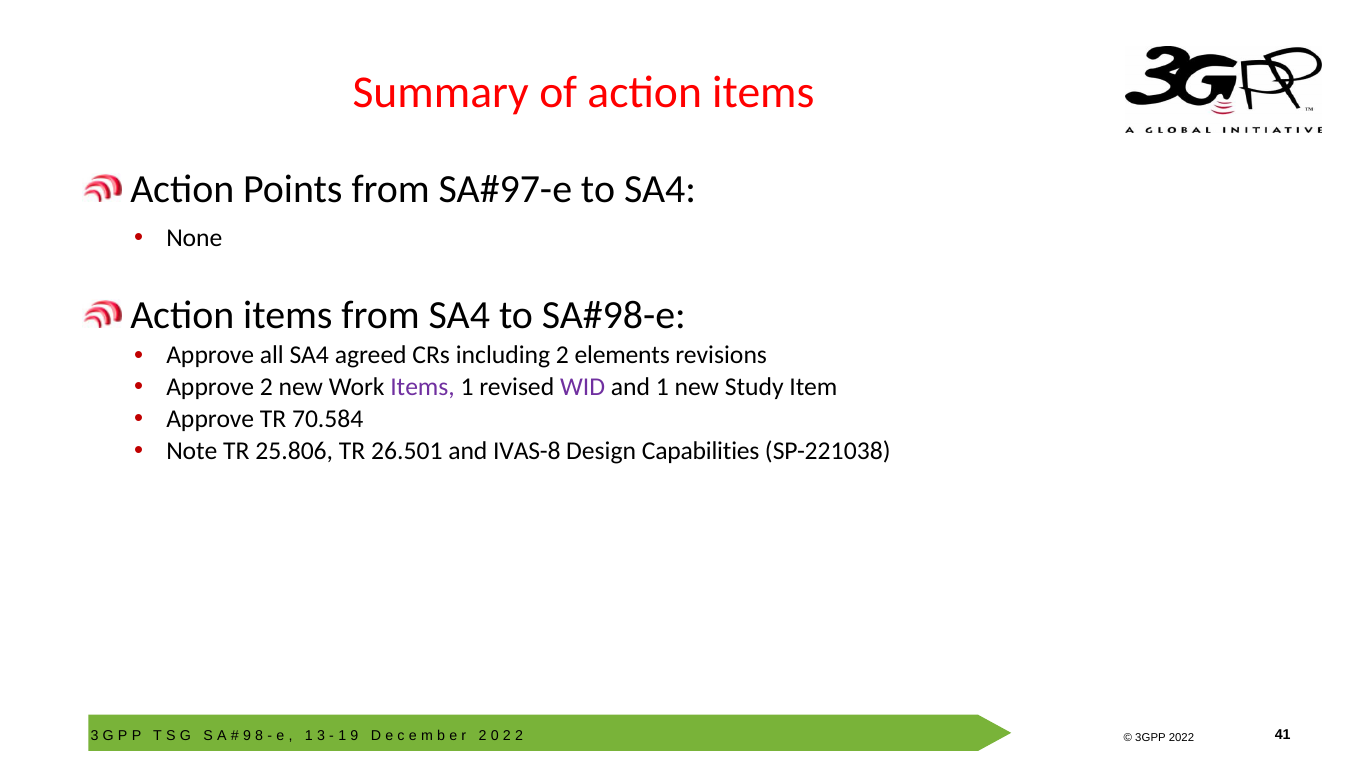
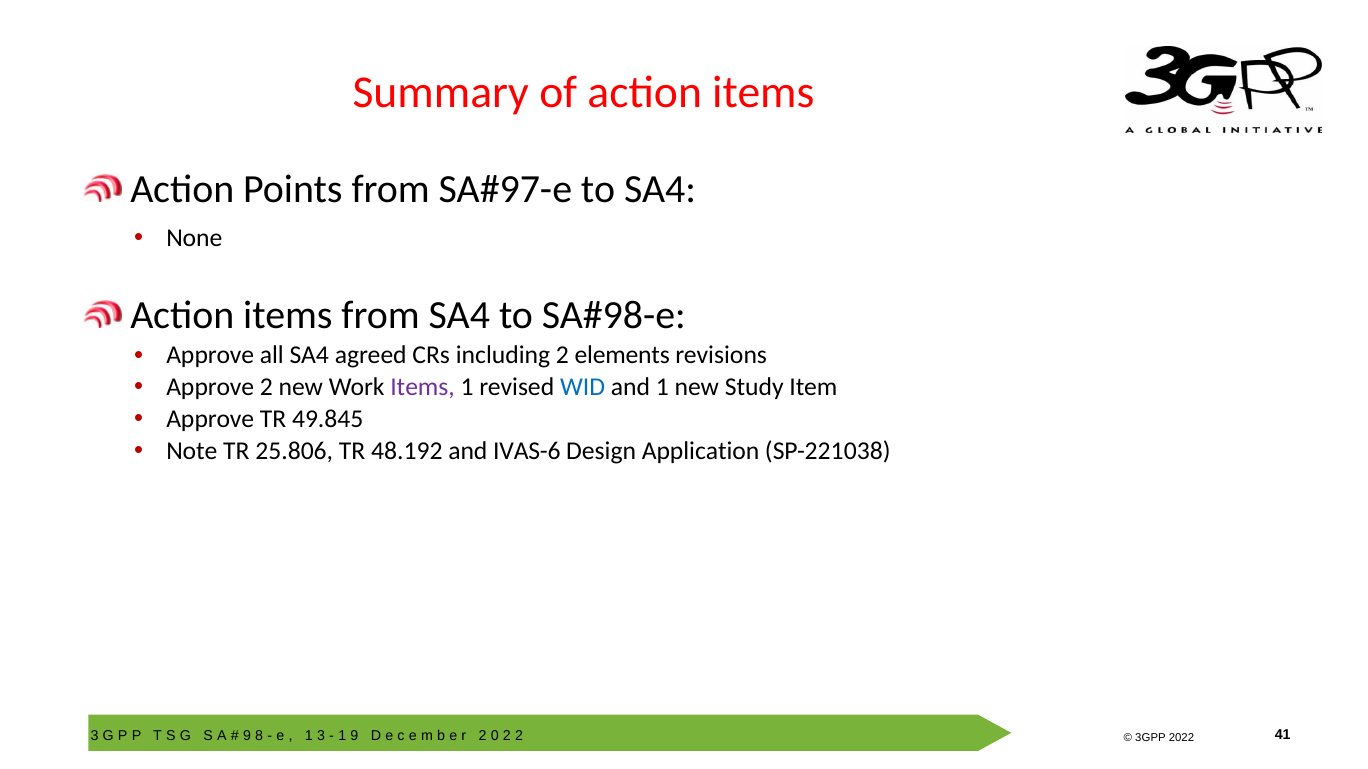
WID colour: purple -> blue
70.584: 70.584 -> 49.845
26.501: 26.501 -> 48.192
IVAS-8: IVAS-8 -> IVAS-6
Capabilities: Capabilities -> Application
